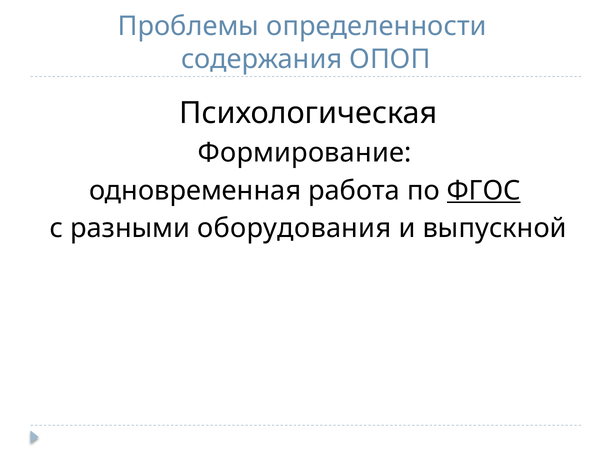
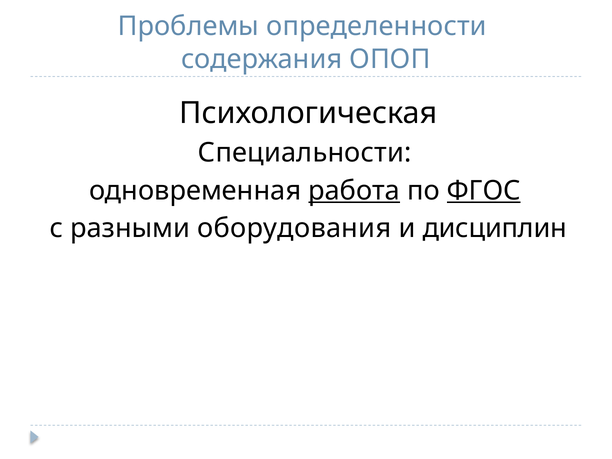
Формирование: Формирование -> Специальности
работа underline: none -> present
выпускной: выпускной -> дисциплин
